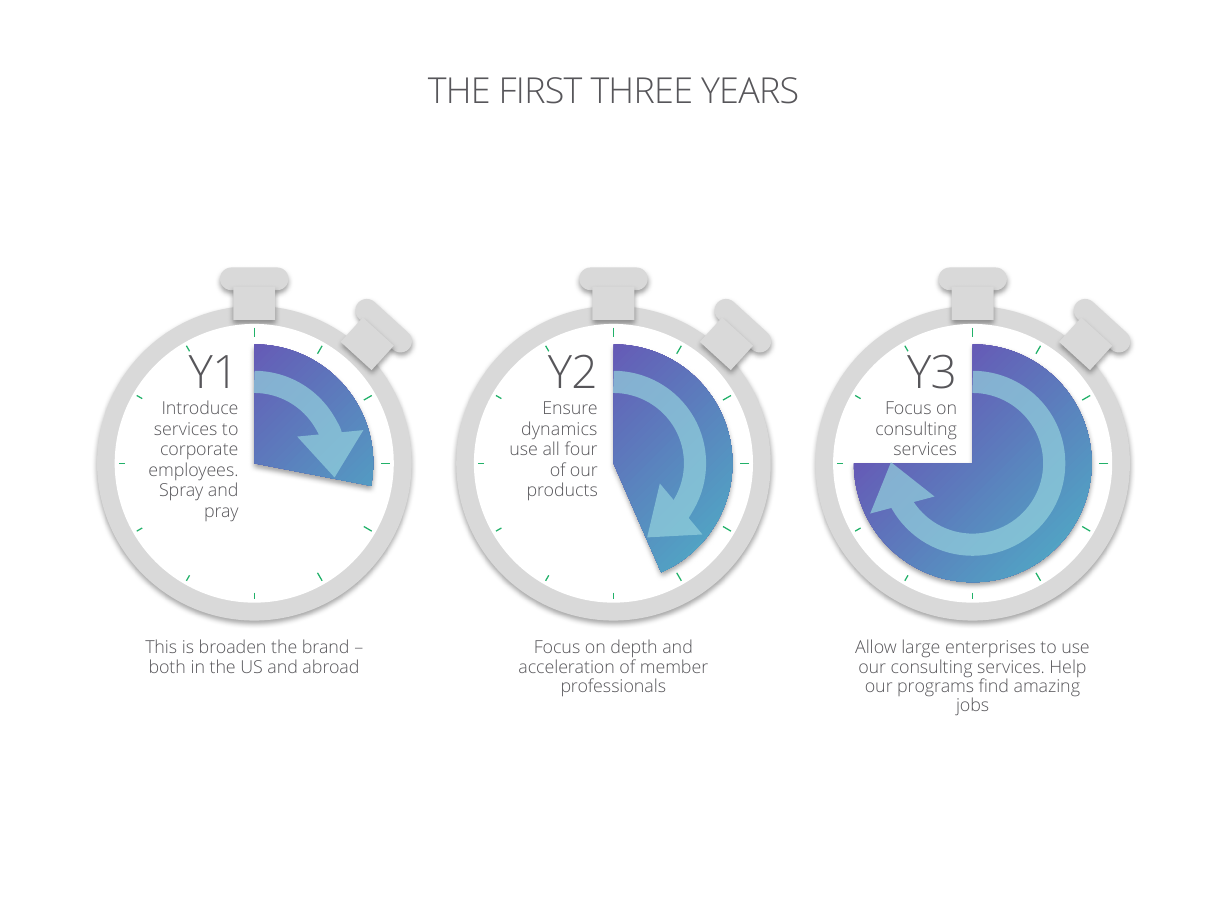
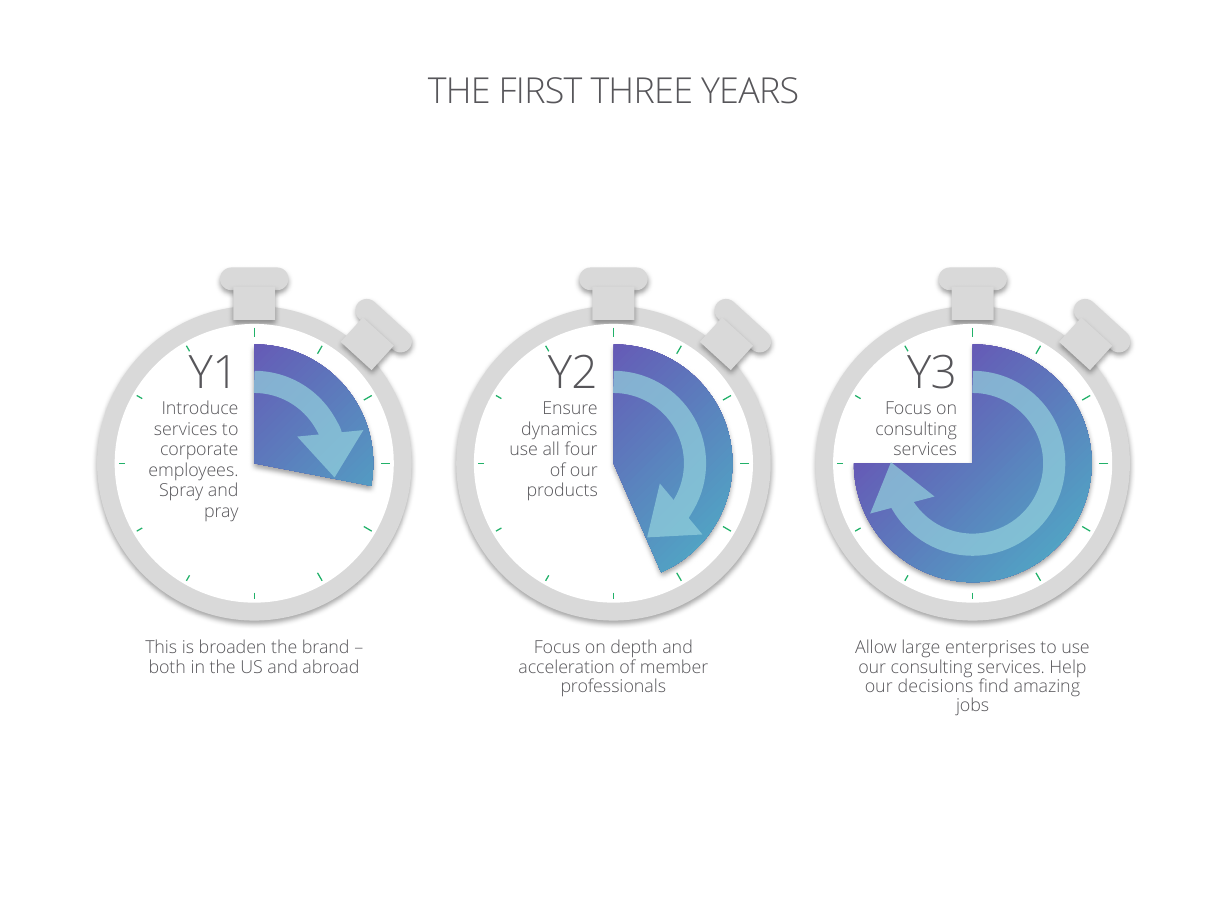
programs: programs -> decisions
